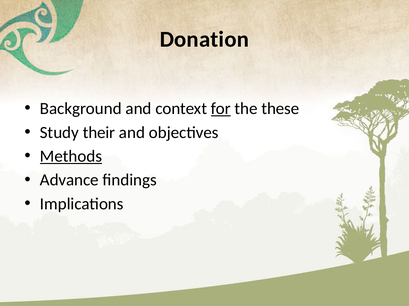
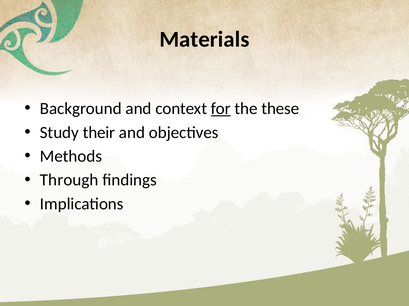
Donation: Donation -> Materials
Methods underline: present -> none
Advance: Advance -> Through
